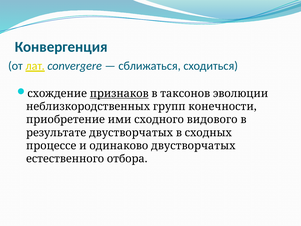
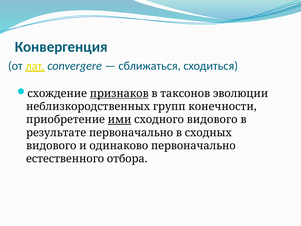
ими underline: none -> present
результате двустворчатых: двустворчатых -> первоначально
процессе at (51, 146): процессе -> видового
одинаково двустворчатых: двустворчатых -> первоначально
